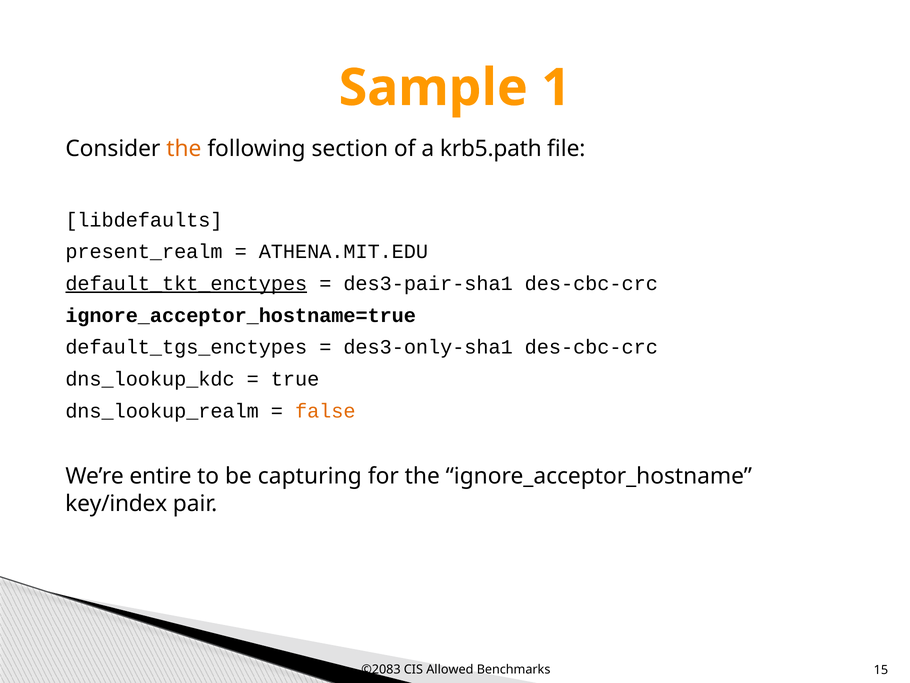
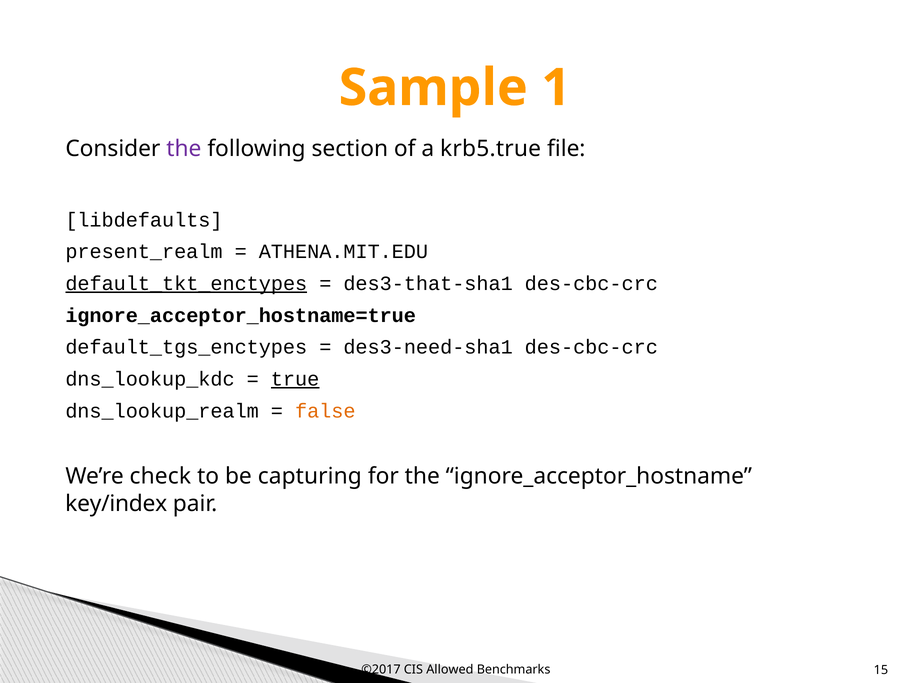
the at (184, 149) colour: orange -> purple
krb5.path: krb5.path -> krb5.true
des3-pair-sha1: des3-pair-sha1 -> des3-that-sha1
des3-only-sha1: des3-only-sha1 -> des3-need-sha1
true underline: none -> present
entire: entire -> check
©2083: ©2083 -> ©2017
